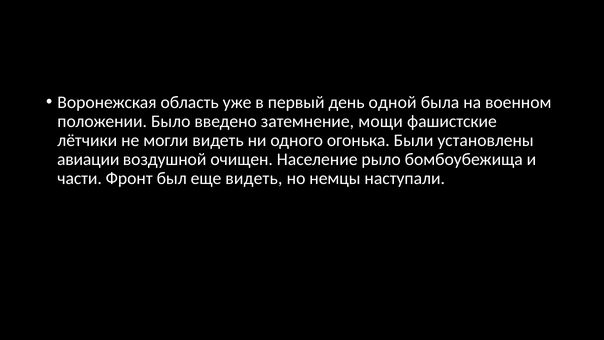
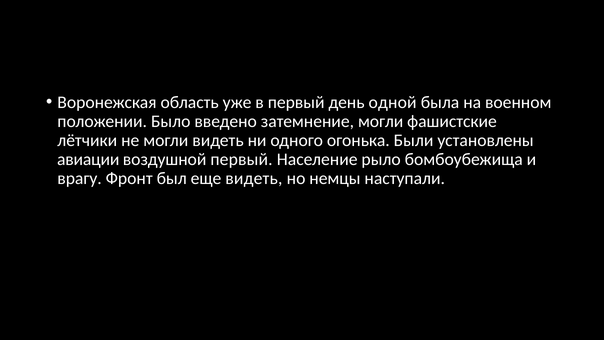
затемнение мощи: мощи -> могли
воздушной очищен: очищен -> первый
части: части -> врагу
